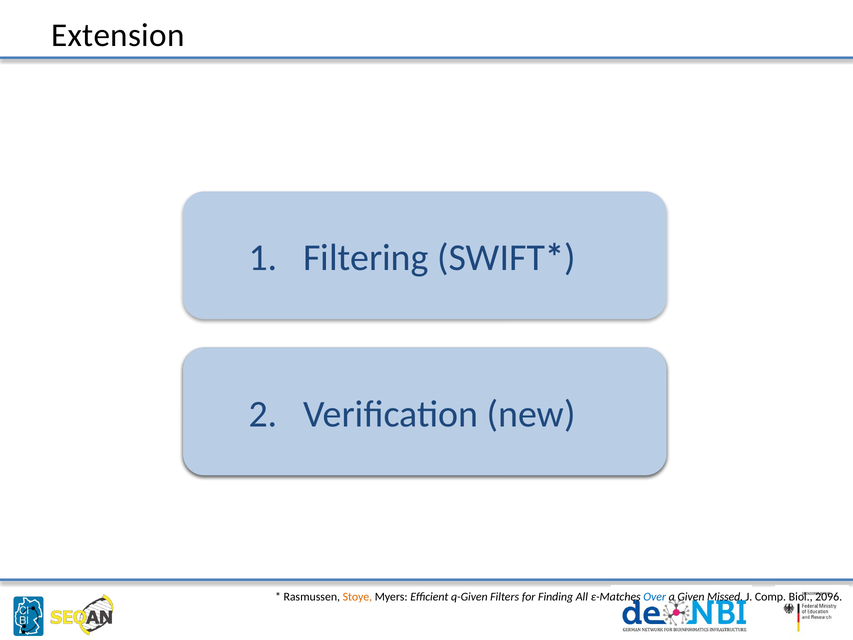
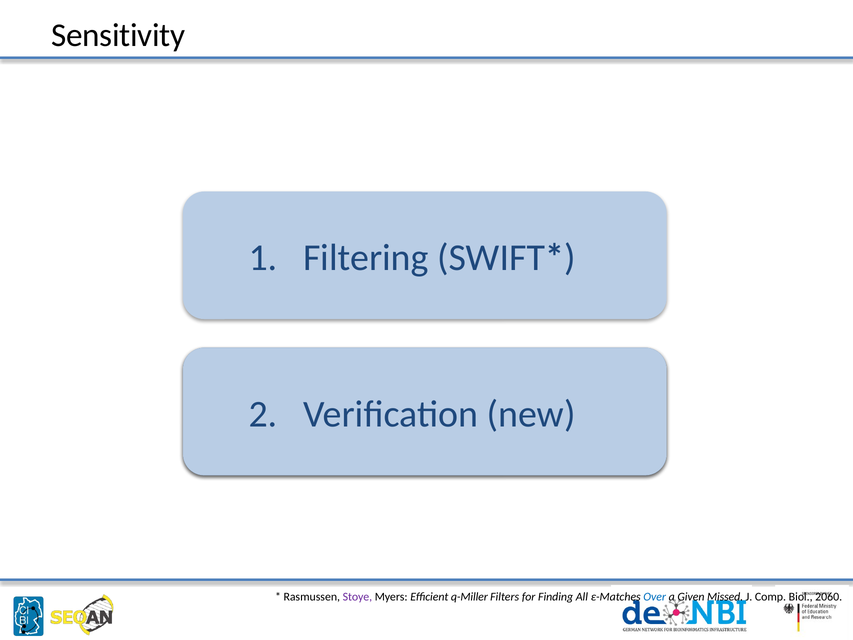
Extension: Extension -> Sensitivity
Stoye colour: orange -> purple
q-Given: q-Given -> q-Miller
2096: 2096 -> 2060
